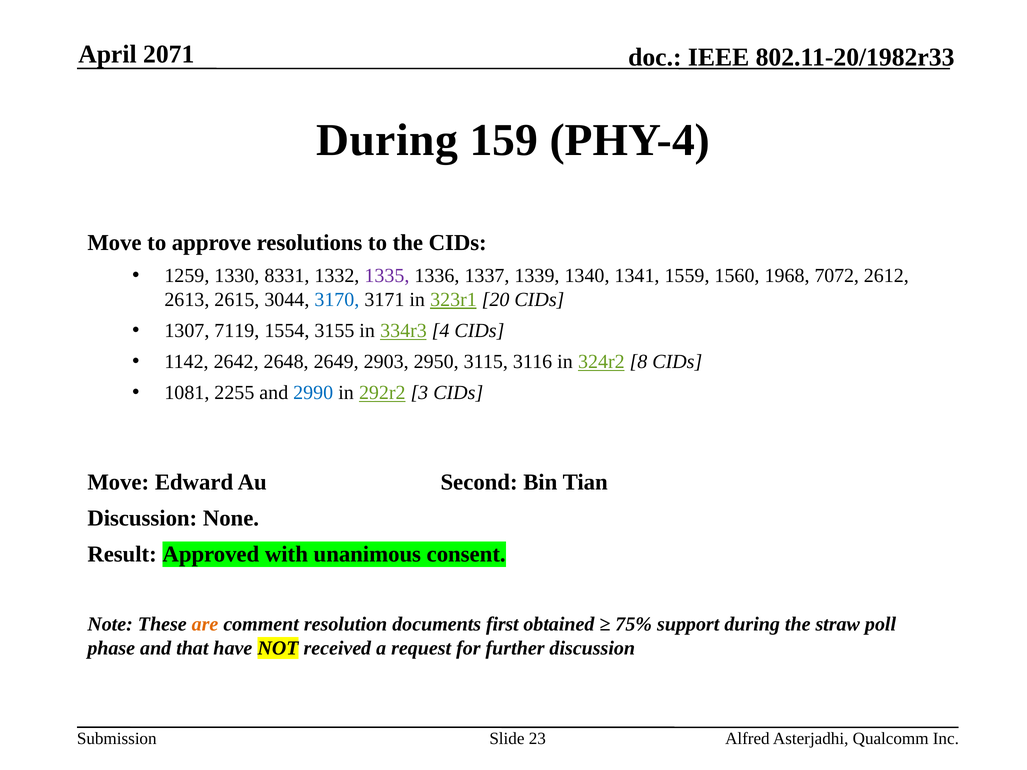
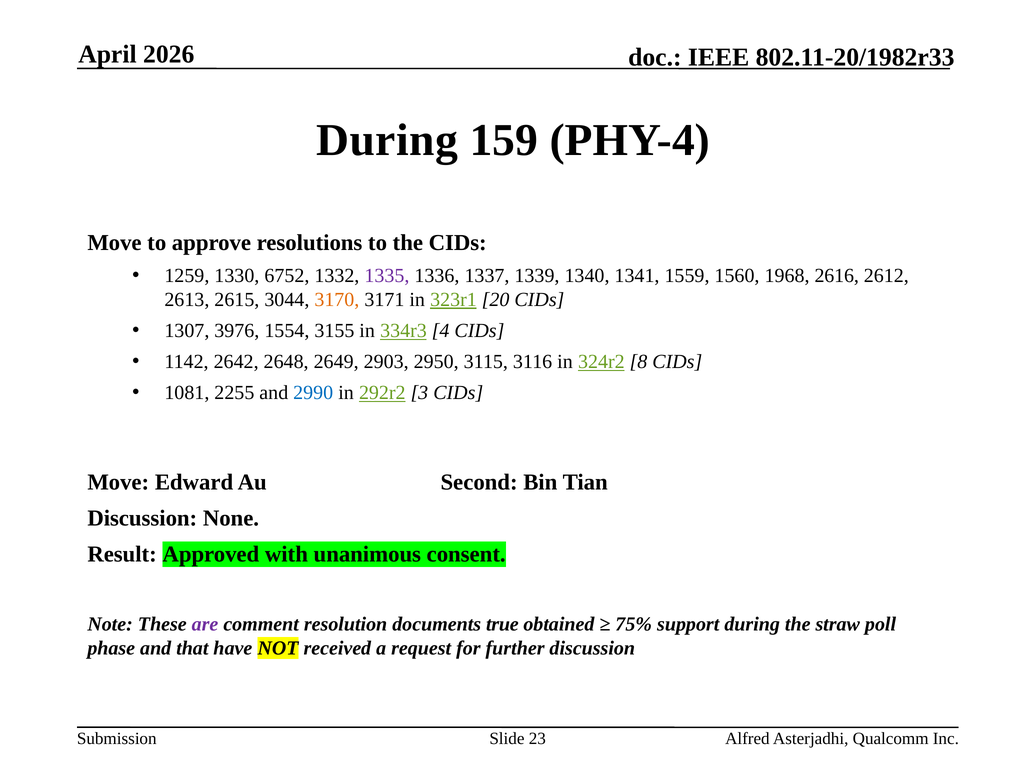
2071: 2071 -> 2026
8331: 8331 -> 6752
7072: 7072 -> 2616
3170 colour: blue -> orange
7119: 7119 -> 3976
are colour: orange -> purple
first: first -> true
